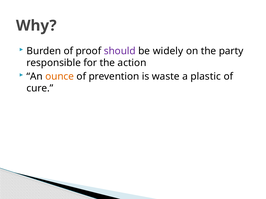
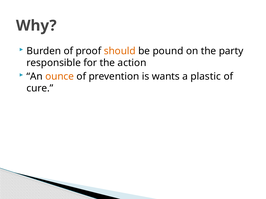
should colour: purple -> orange
widely: widely -> pound
waste: waste -> wants
